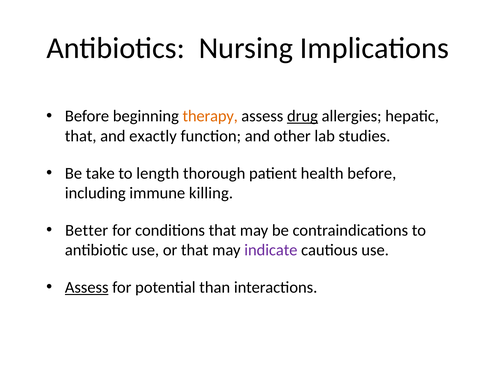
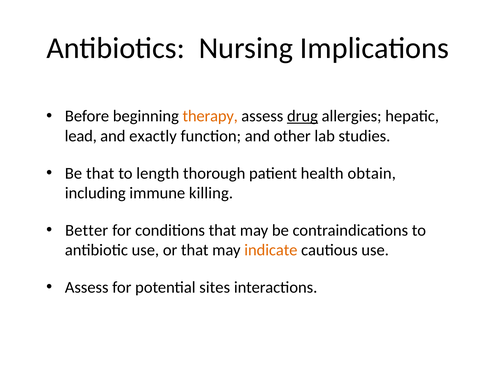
that at (81, 136): that -> lead
Be take: take -> that
health before: before -> obtain
indicate colour: purple -> orange
Assess at (87, 287) underline: present -> none
than: than -> sites
